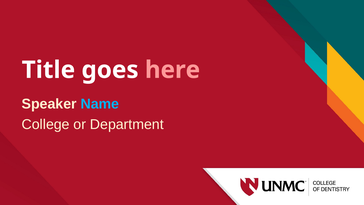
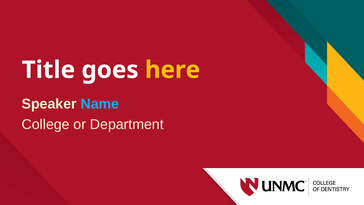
here colour: pink -> yellow
